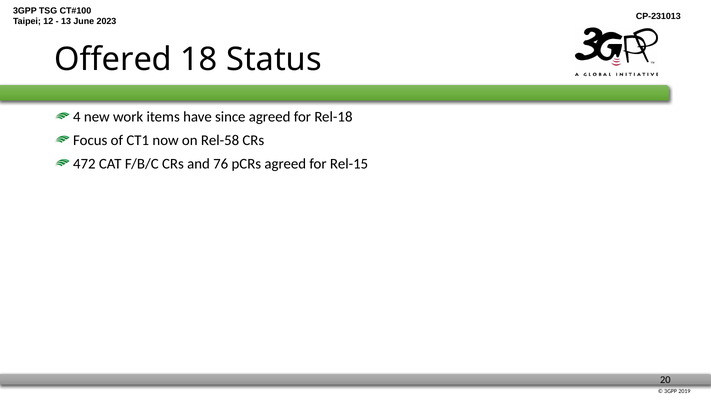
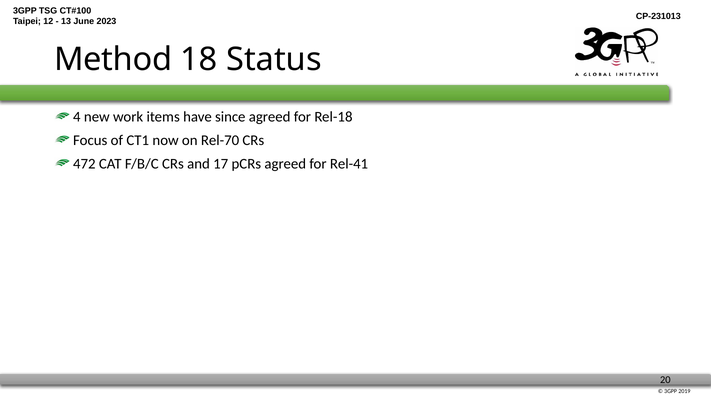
Offered: Offered -> Method
Rel-58: Rel-58 -> Rel-70
76: 76 -> 17
Rel-15: Rel-15 -> Rel-41
